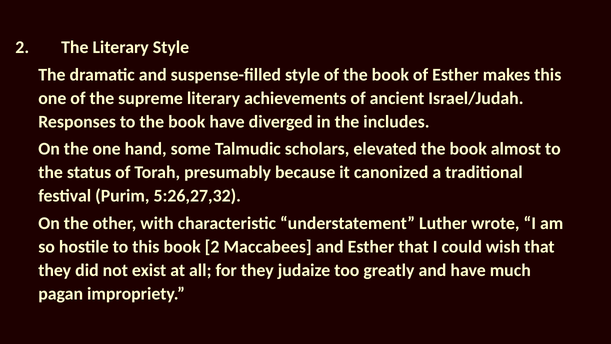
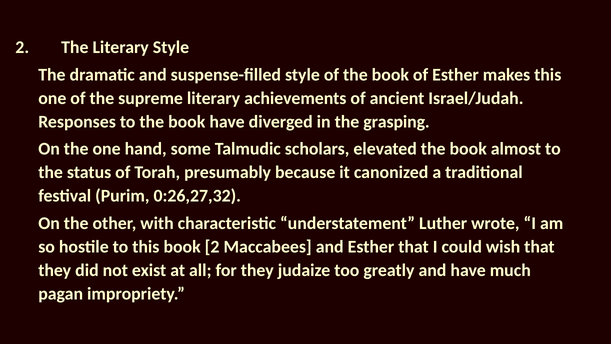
includes: includes -> grasping
5:26,27,32: 5:26,27,32 -> 0:26,27,32
